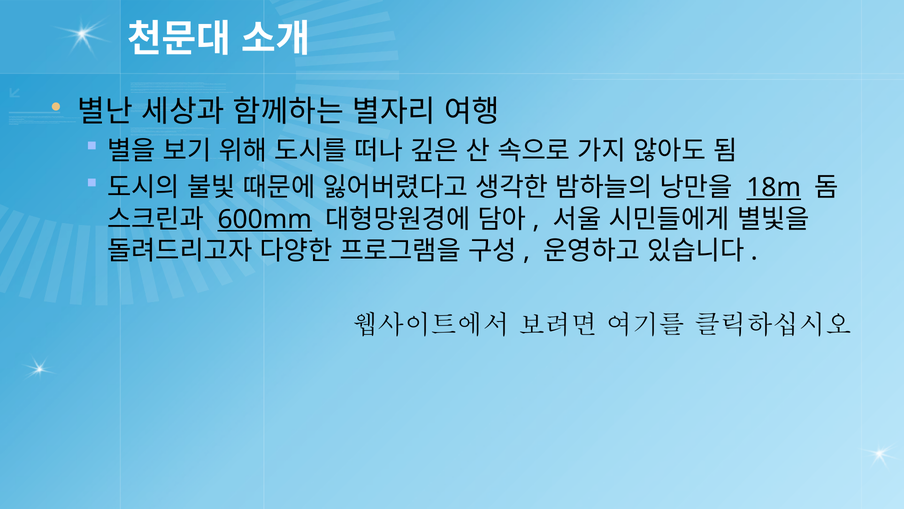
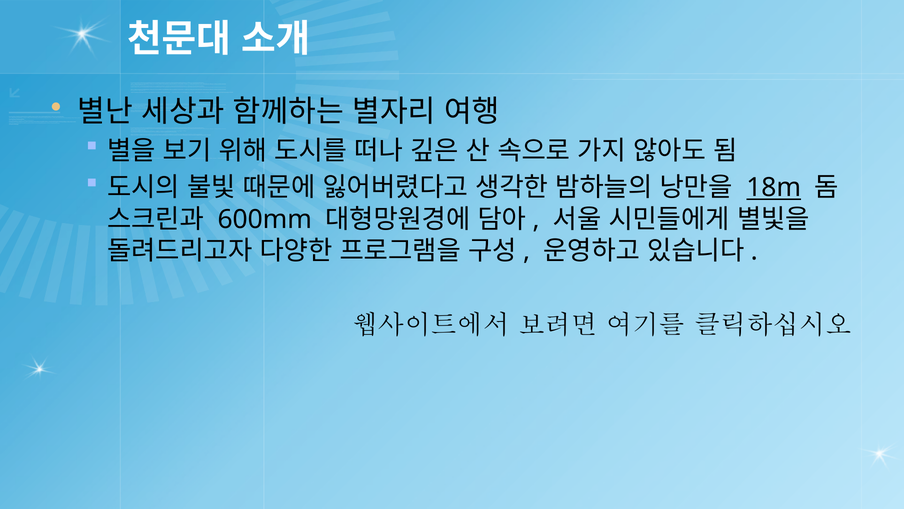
600mm underline: present -> none
